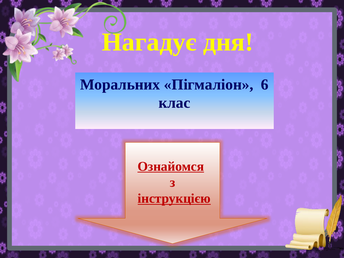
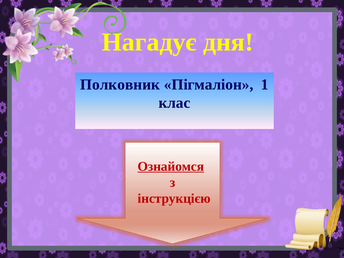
Моральних: Моральних -> Полковник
6: 6 -> 1
інструкцією underline: present -> none
